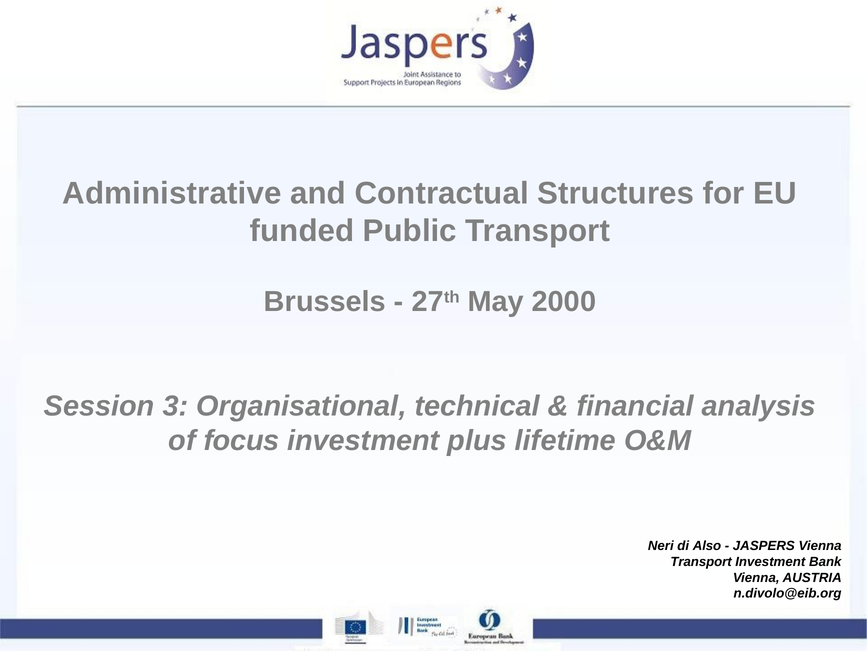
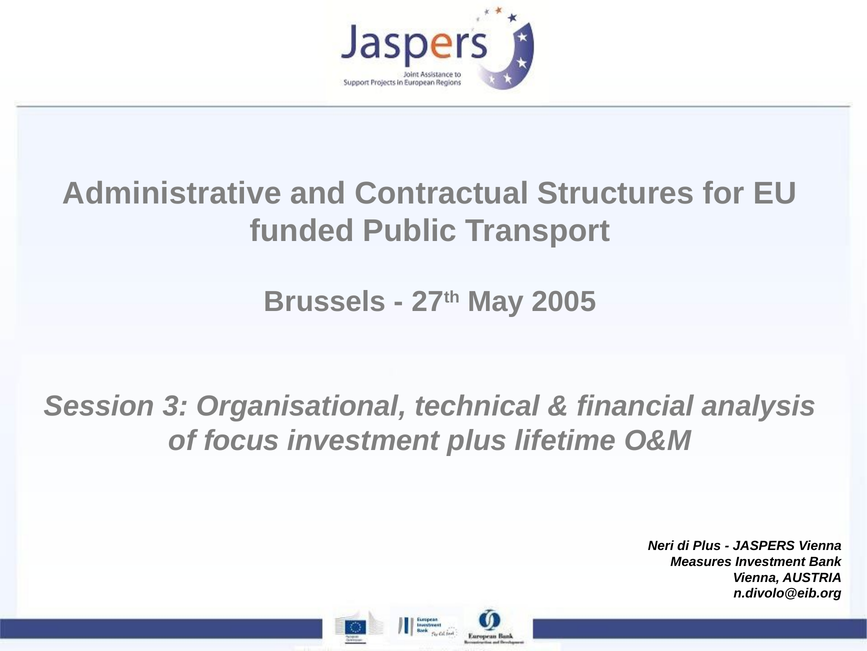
2000: 2000 -> 2005
di Also: Also -> Plus
Transport at (701, 561): Transport -> Measures
